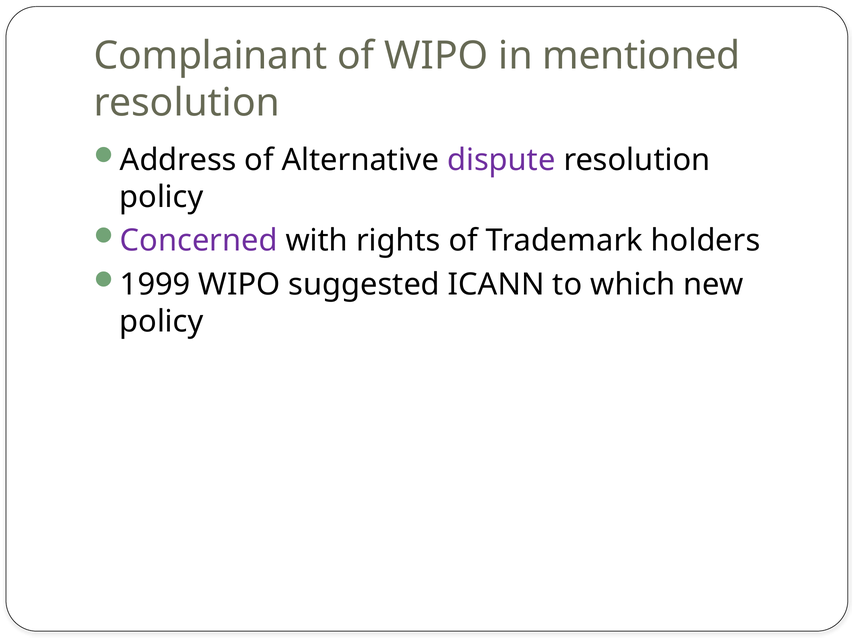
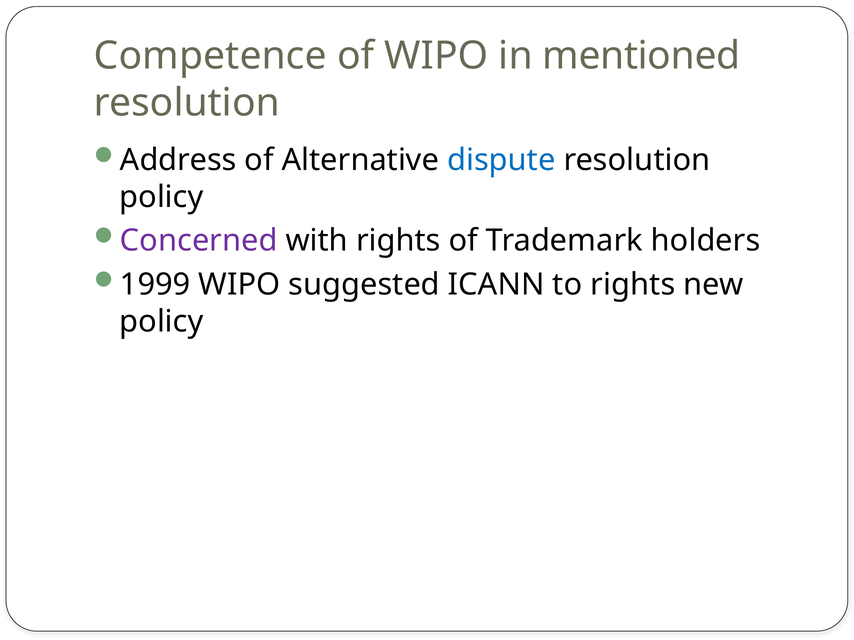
Complainant: Complainant -> Competence
dispute colour: purple -> blue
to which: which -> rights
